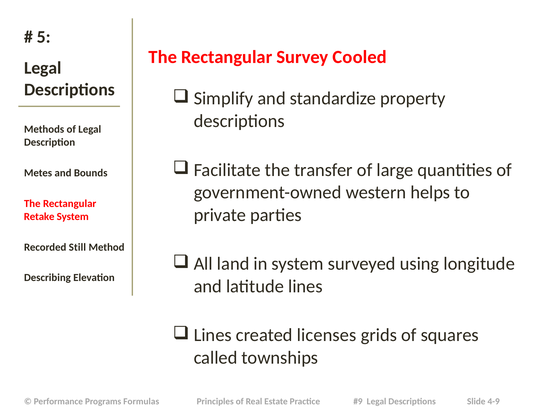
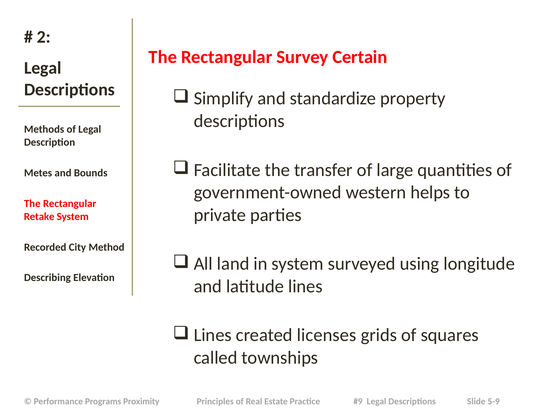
5: 5 -> 2
Cooled: Cooled -> Certain
Still: Still -> City
Formulas: Formulas -> Proximity
4-9: 4-9 -> 5-9
